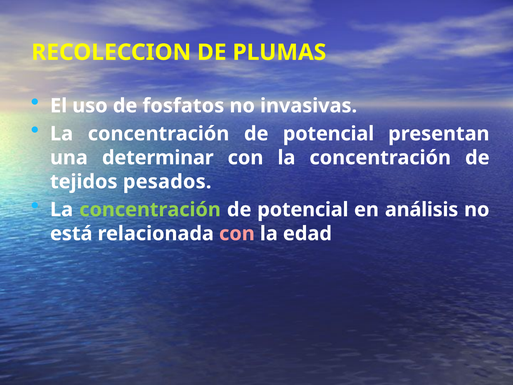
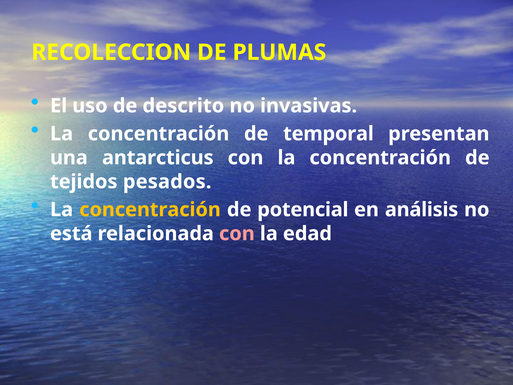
fosfatos: fosfatos -> descrito
potencial at (328, 134): potencial -> temporal
determinar: determinar -> antarcticus
concentración at (150, 210) colour: light green -> yellow
